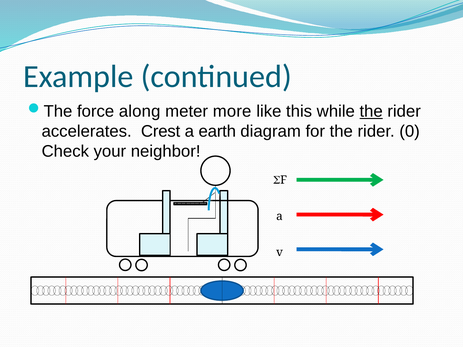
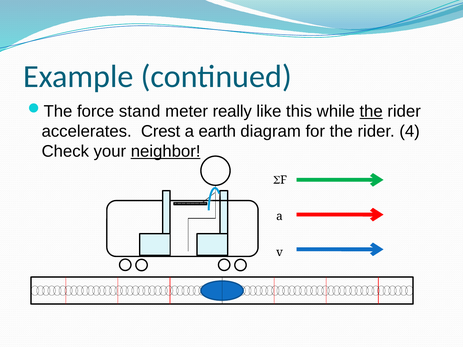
along: along -> stand
more: more -> really
0: 0 -> 4
neighbor underline: none -> present
